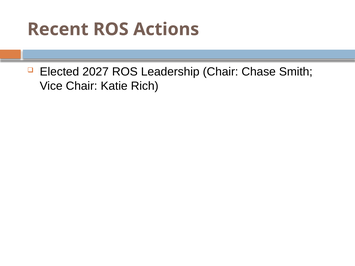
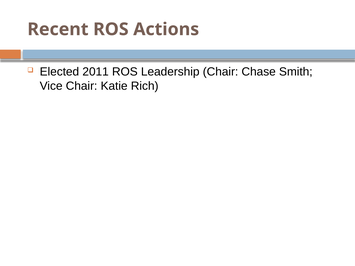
2027: 2027 -> 2011
